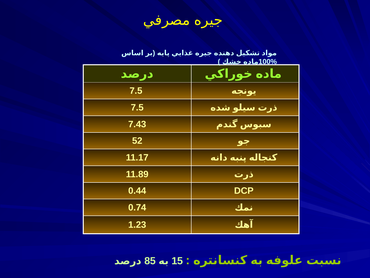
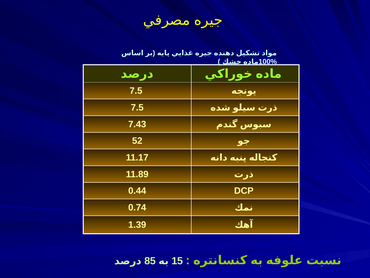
1.23: 1.23 -> 1.39
